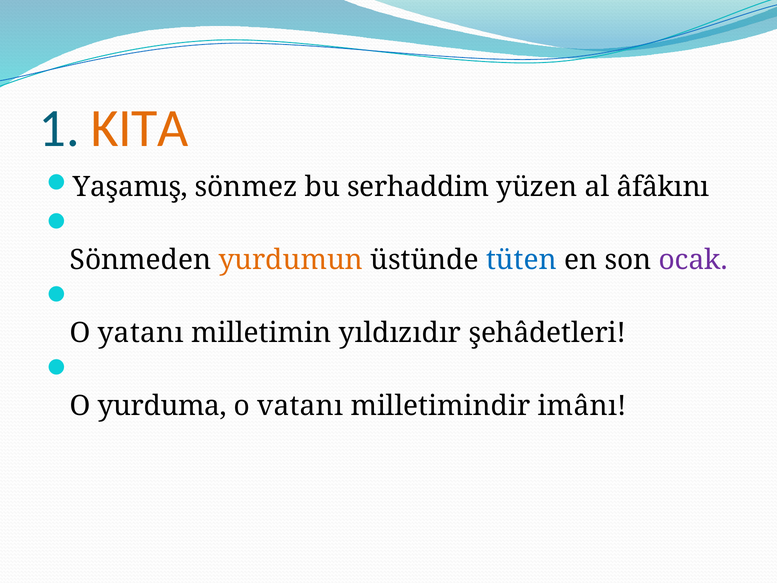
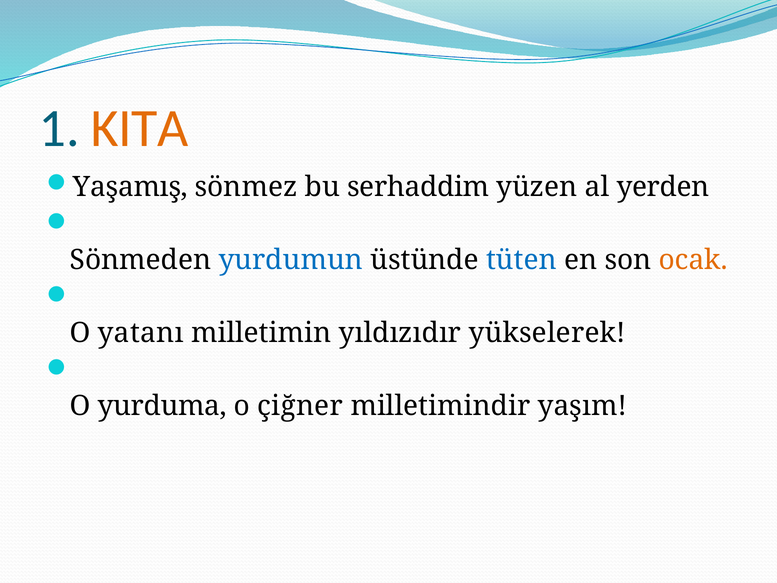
âfâkını: âfâkını -> yerden
yurdumun colour: orange -> blue
ocak colour: purple -> orange
şehâdetleri: şehâdetleri -> yükselerek
vatanı: vatanı -> çiğner
imânı: imânı -> yaşım
